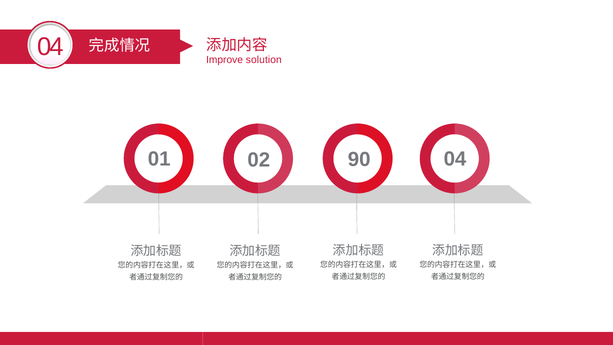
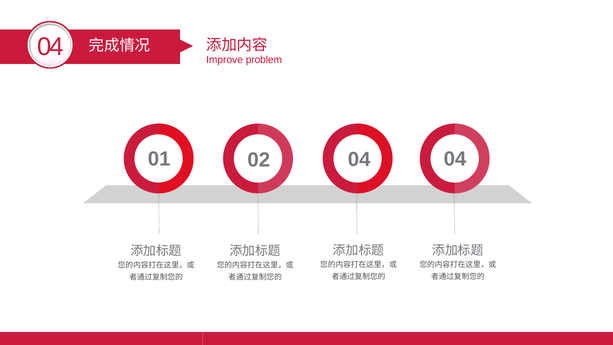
solution: solution -> problem
01 90: 90 -> 04
